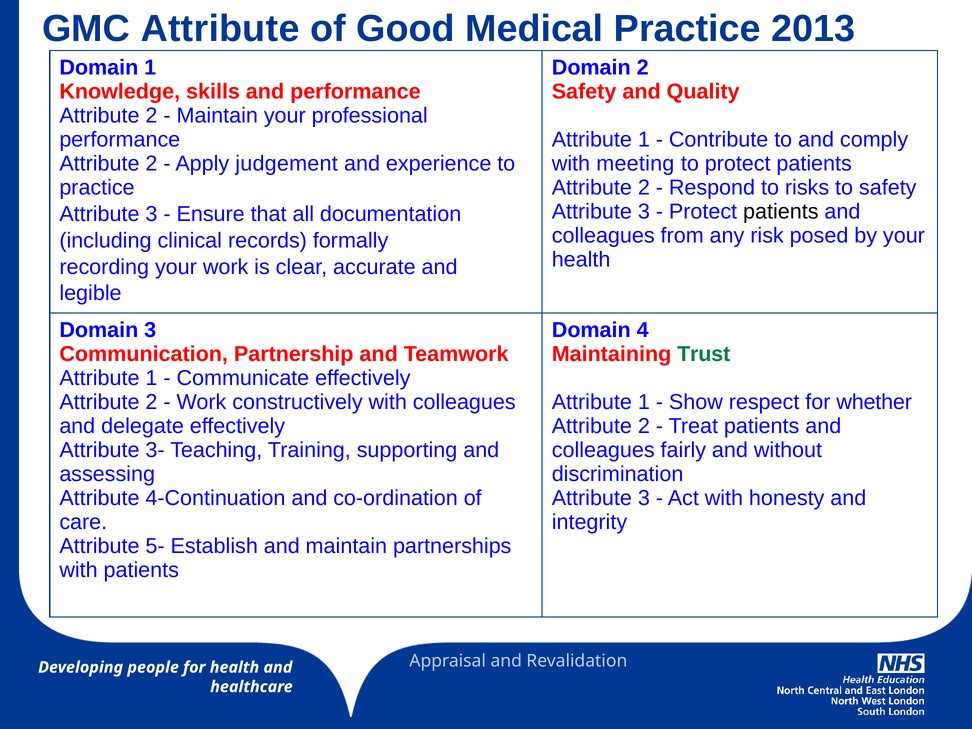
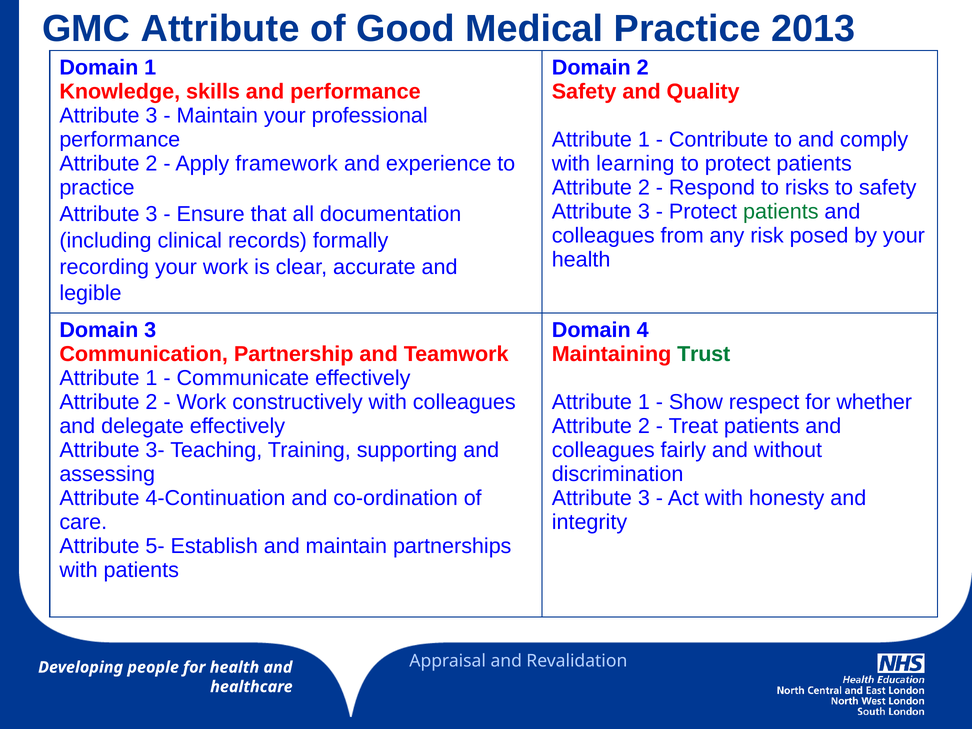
2 at (151, 116): 2 -> 3
judgement: judgement -> framework
meeting: meeting -> learning
patients at (781, 212) colour: black -> green
